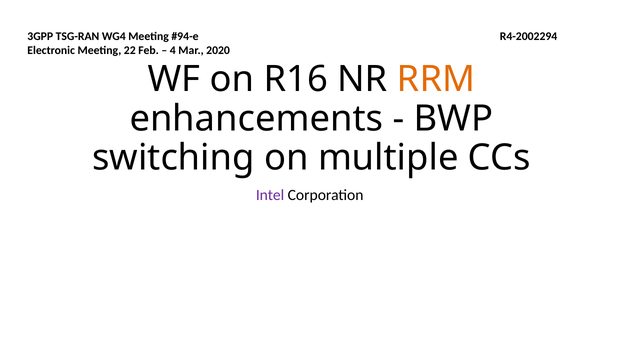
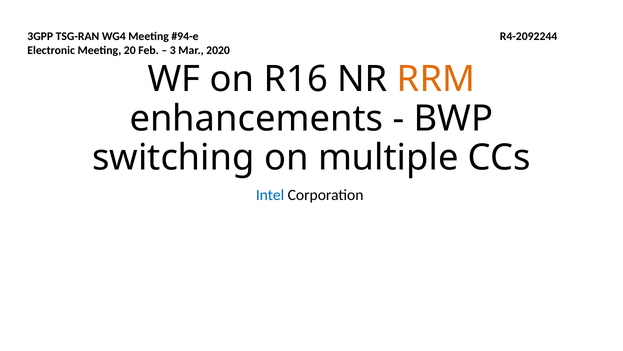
R4-2002294: R4-2002294 -> R4-2092244
22: 22 -> 20
4: 4 -> 3
Intel colour: purple -> blue
